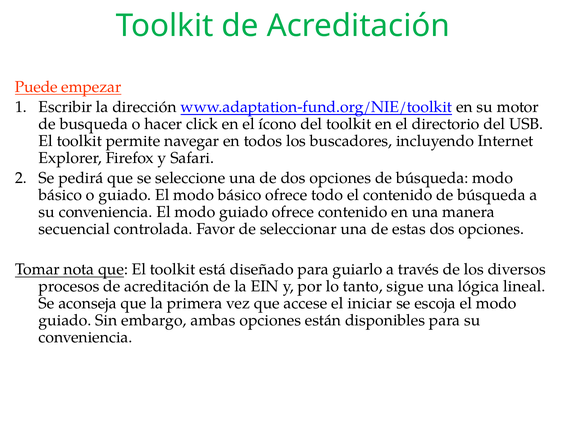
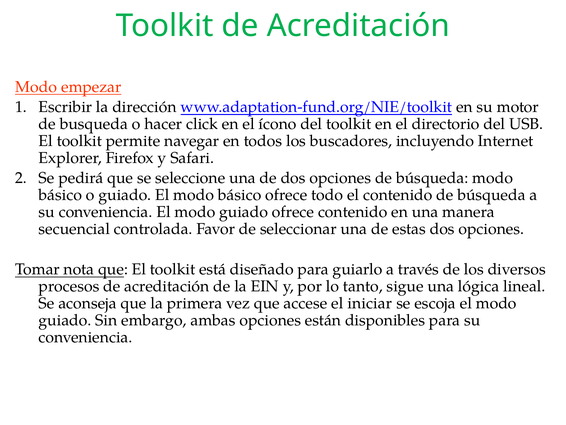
Puede at (36, 87): Puede -> Modo
